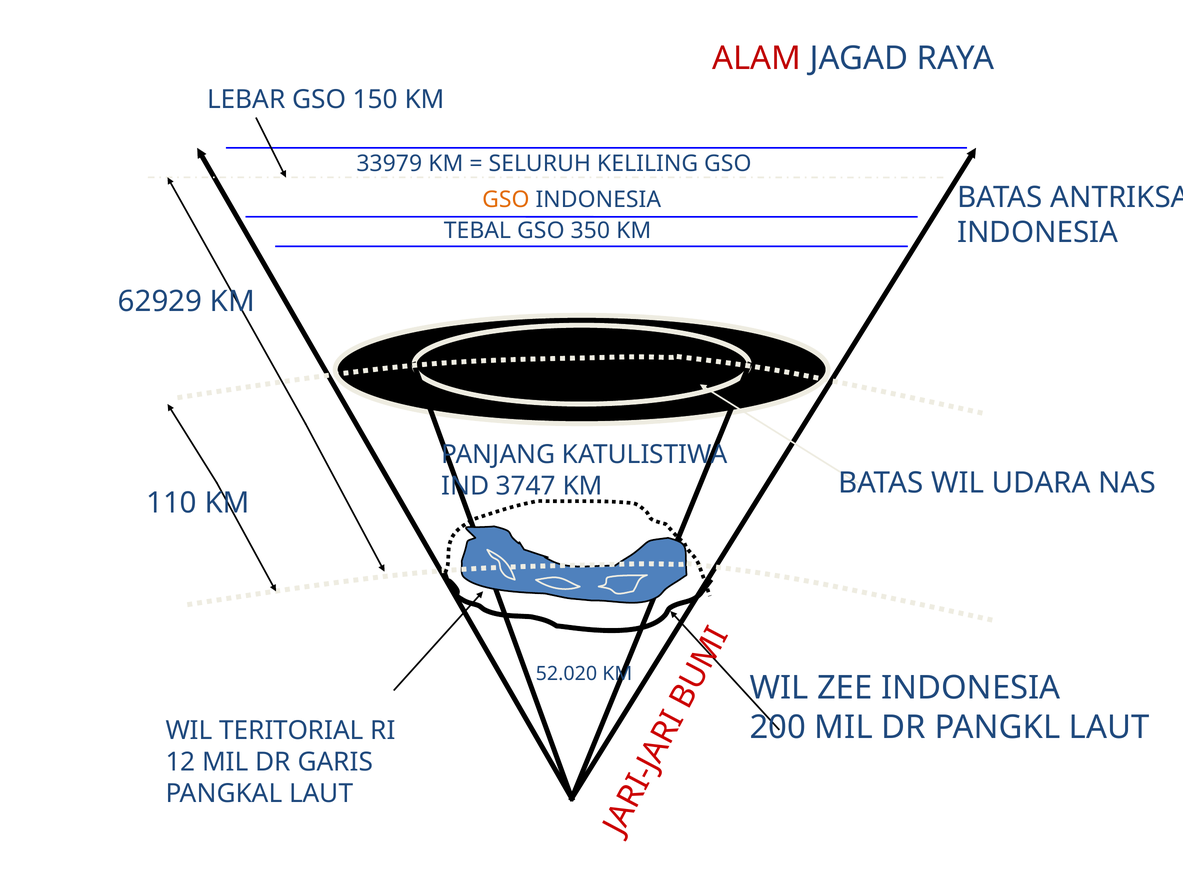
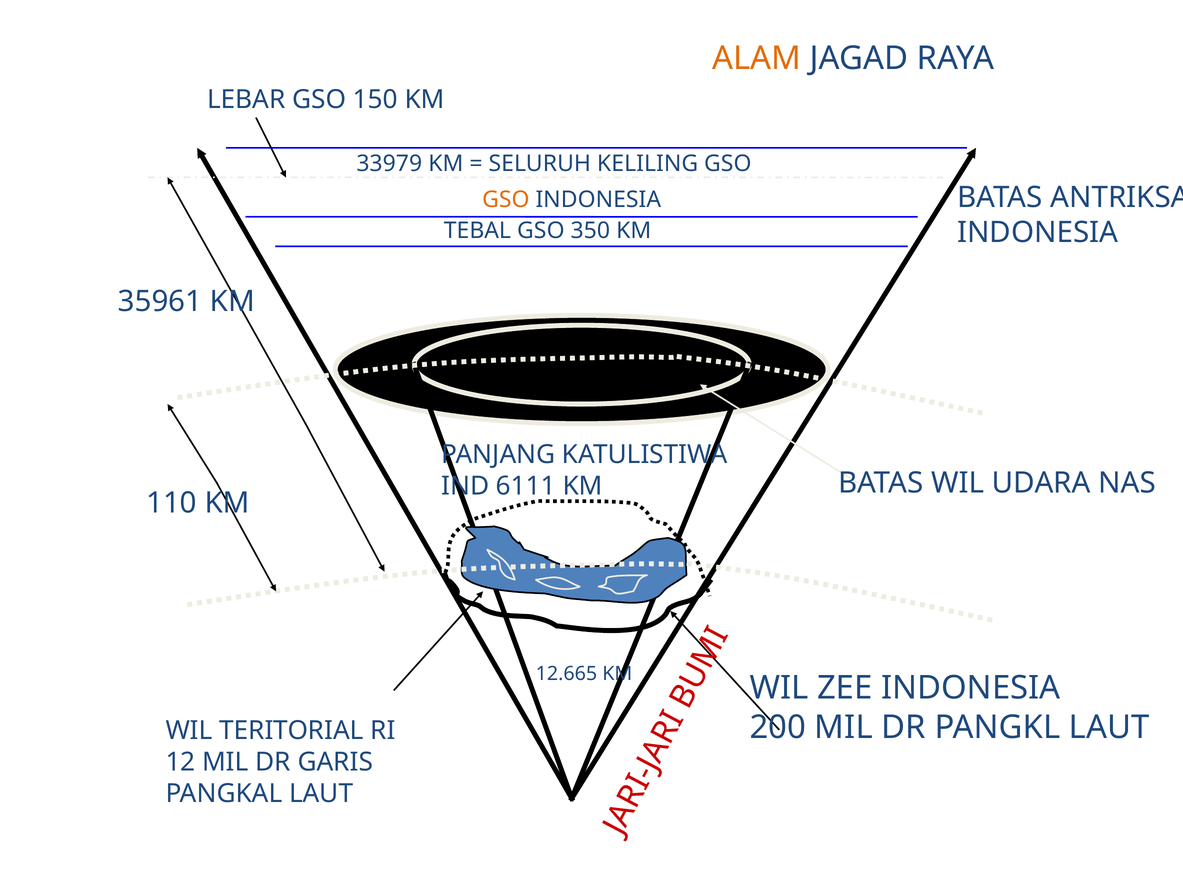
ALAM colour: red -> orange
62929: 62929 -> 35961
3747: 3747 -> 6111
52.020: 52.020 -> 12.665
